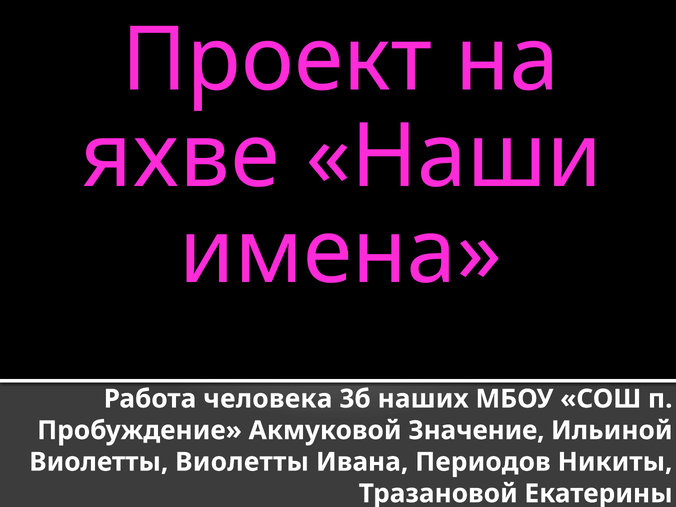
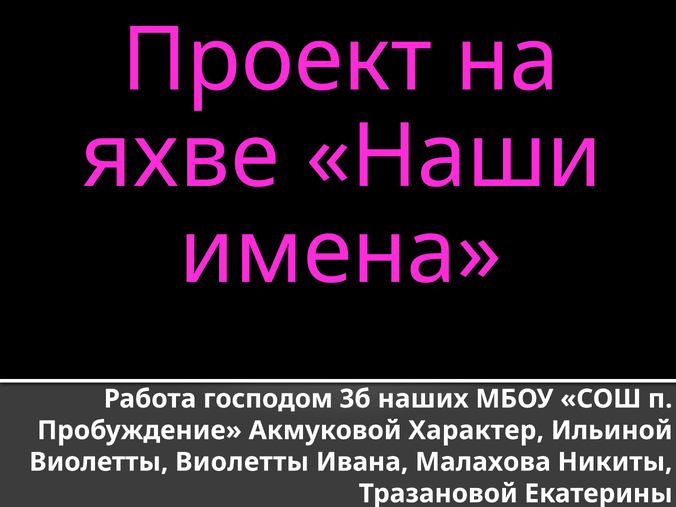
человека: человека -> господом
Значение: Значение -> Характер
Периодов: Периодов -> Малахова
